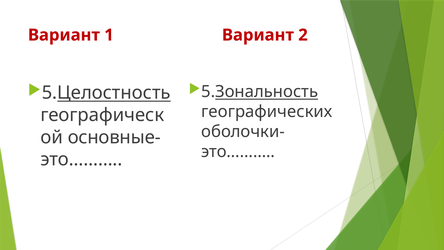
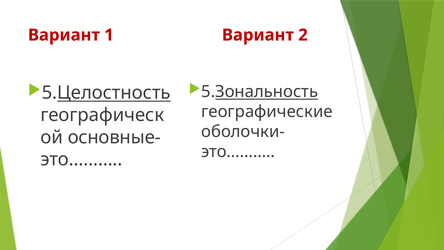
географических: географических -> географические
